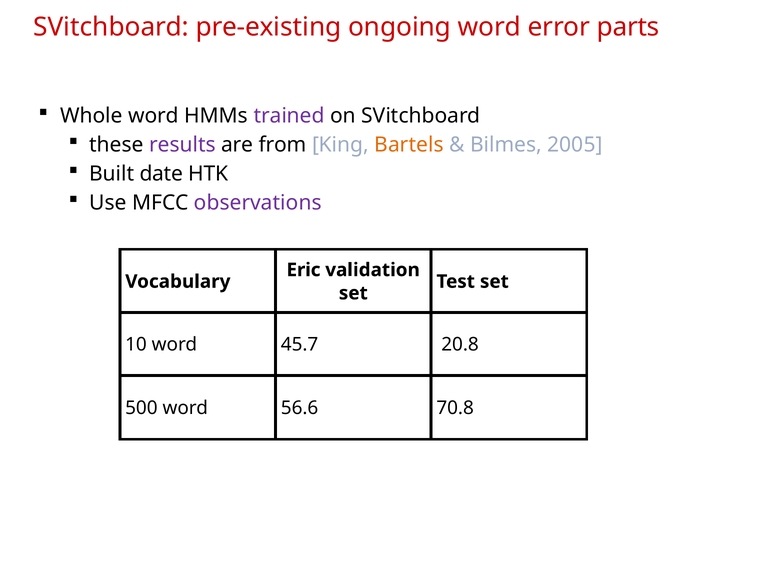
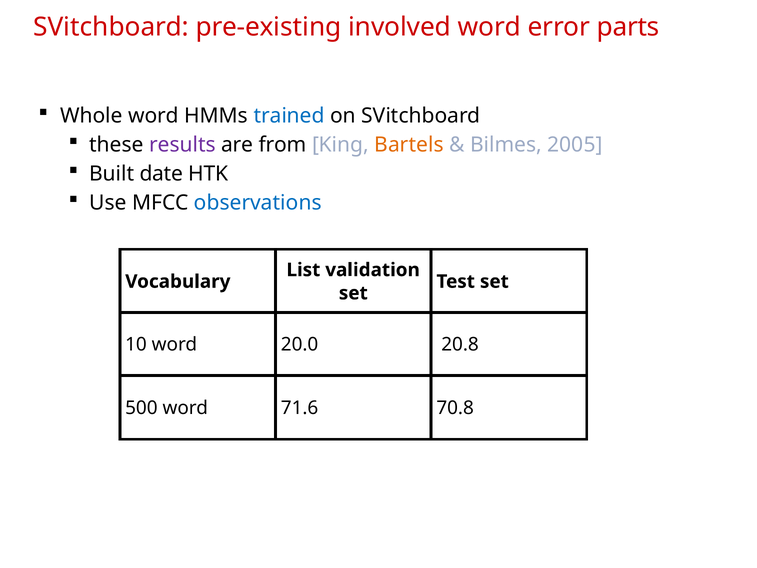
ongoing: ongoing -> involved
trained colour: purple -> blue
observations colour: purple -> blue
Eric: Eric -> List
45.7: 45.7 -> 20.0
56.6: 56.6 -> 71.6
